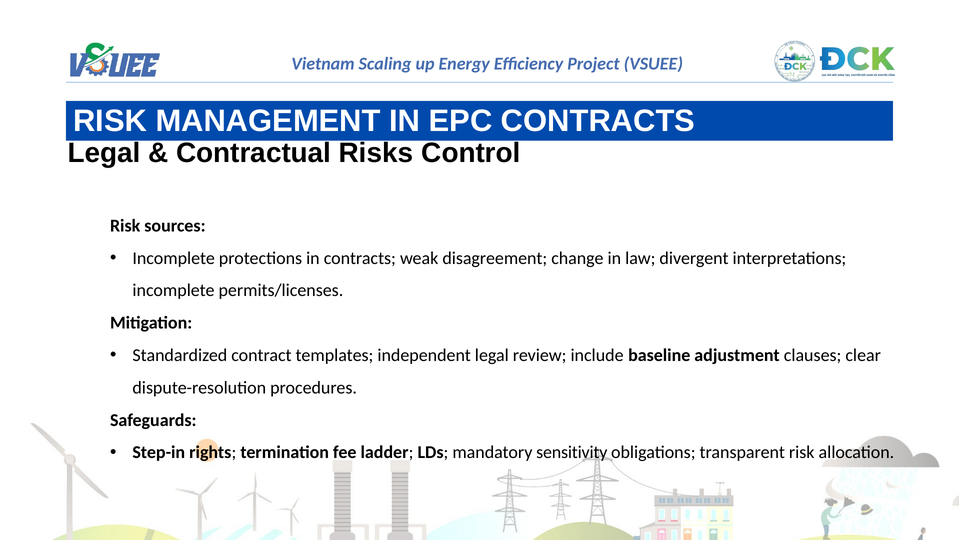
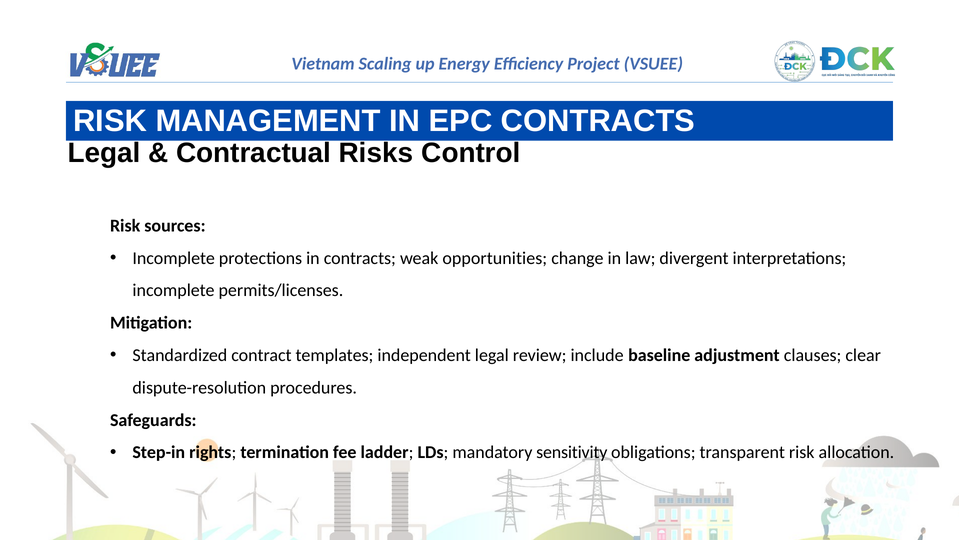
disagreement: disagreement -> opportunities
